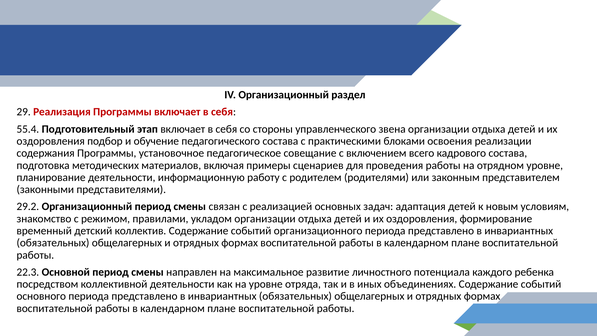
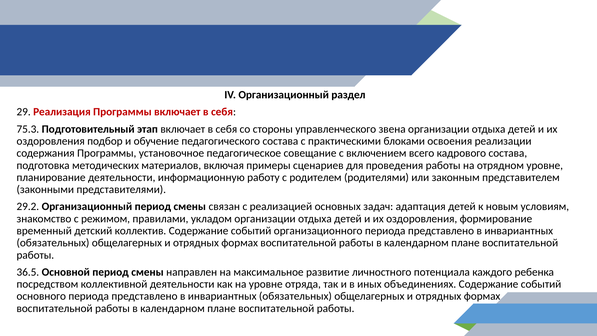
55.4: 55.4 -> 75.3
22.3: 22.3 -> 36.5
